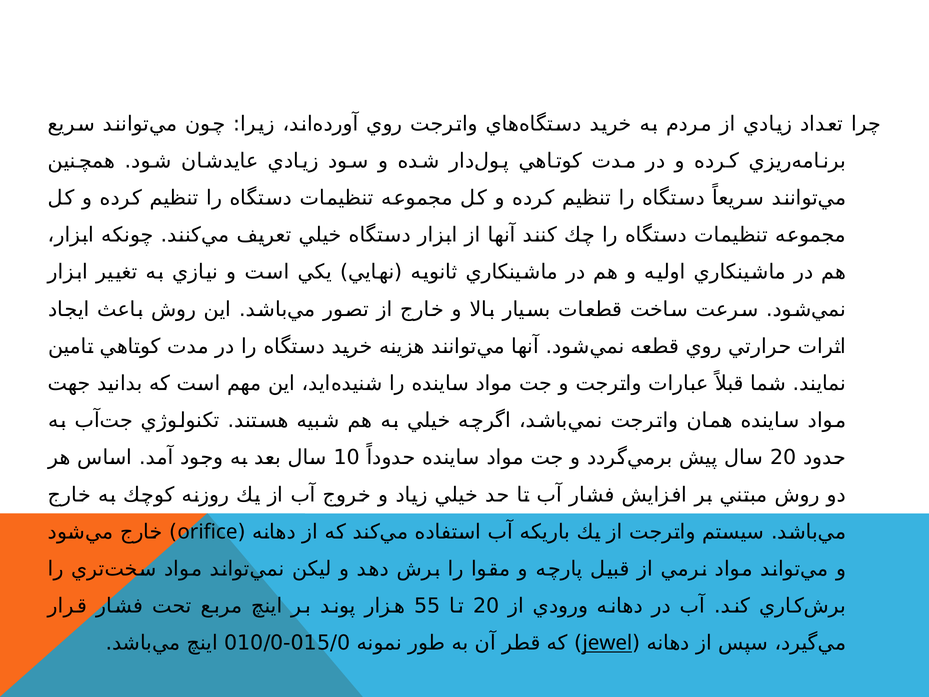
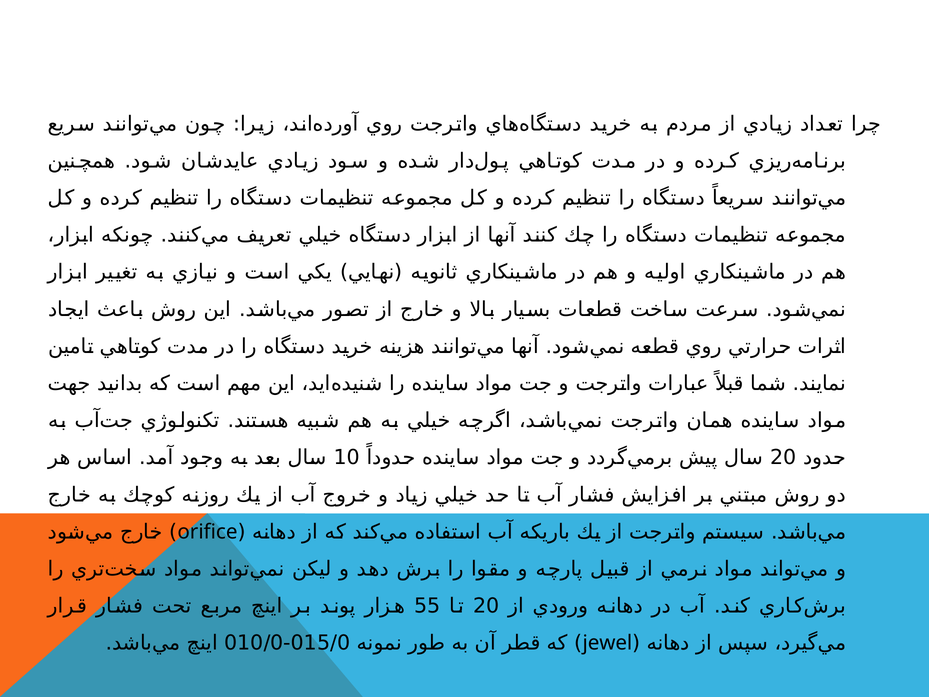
jewel underline: present -> none
